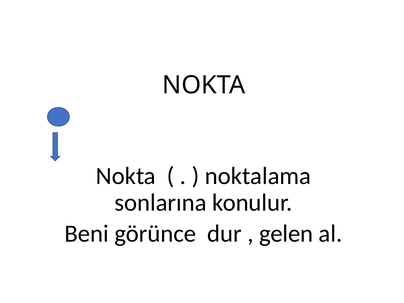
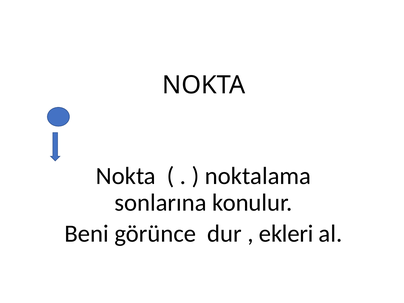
gelen: gelen -> ekleri
